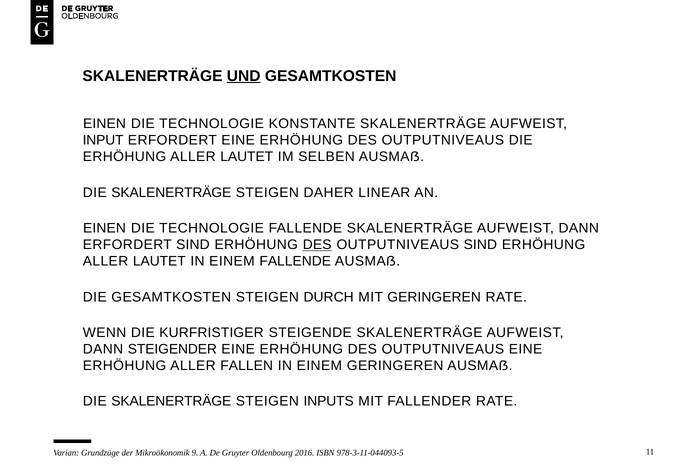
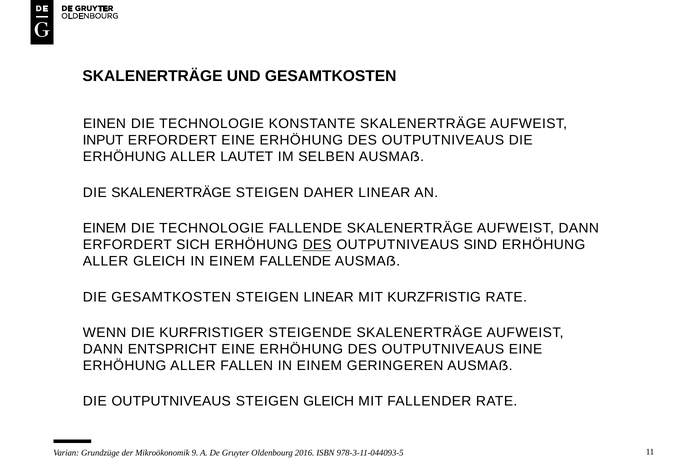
UND underline: present -> none
EINEN at (105, 228): EINEN -> EINEM
ERFORDERT SIND: SIND -> SICH
LAUTET at (159, 262): LAUTET -> GLEICH
STEIGEN DURCH: DURCH -> LINEAR
MIT GERINGEREN: GERINGEREN -> KURZFRISTIG
STEIGENDER: STEIGENDER -> ENTSPRICHT
SKALENERTRÄGE at (171, 402): SKALENERTRÄGE -> OUTPUTNIVEAUS
STEIGEN INPUTS: INPUTS -> GLEICH
